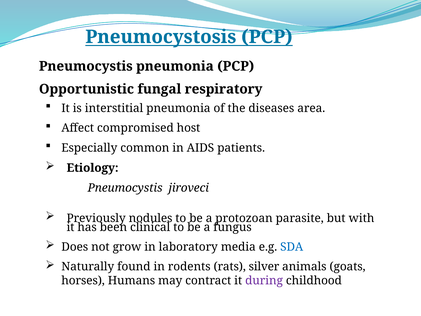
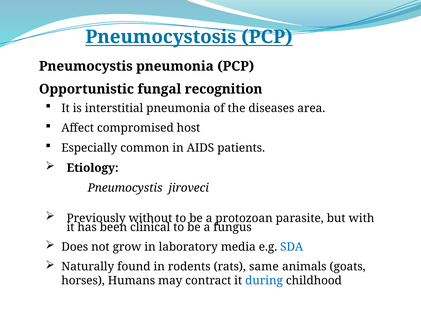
respiratory: respiratory -> recognition
nodules: nodules -> without
silver: silver -> same
during colour: purple -> blue
